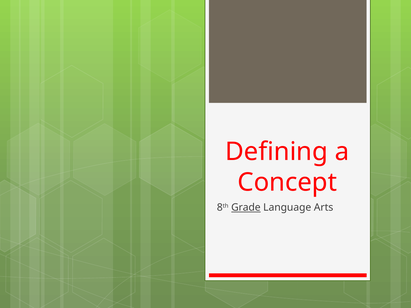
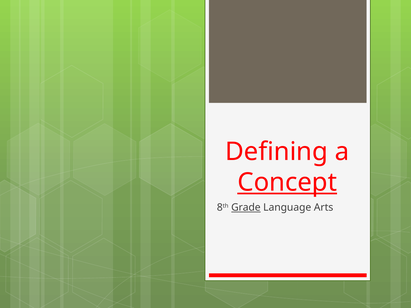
Concept underline: none -> present
